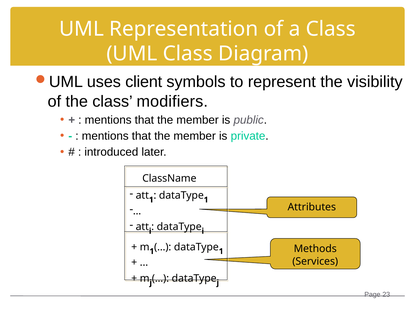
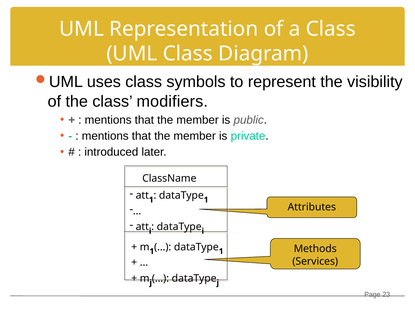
uses client: client -> class
